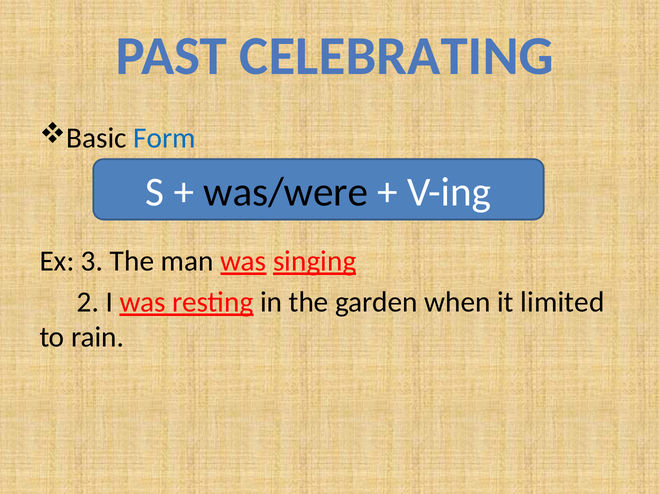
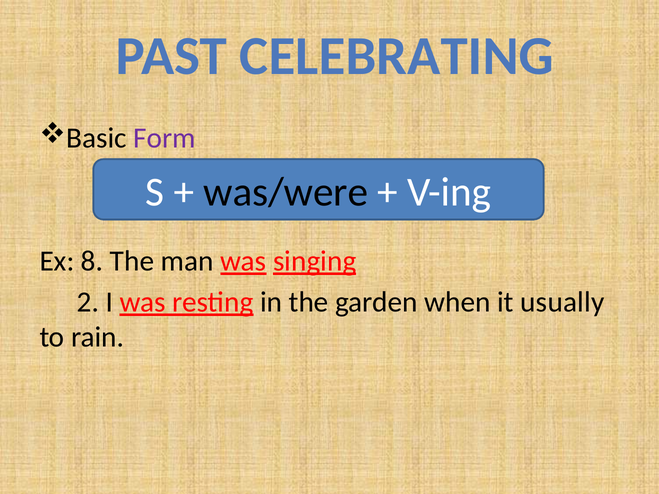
Form colour: blue -> purple
3: 3 -> 8
limited: limited -> usually
